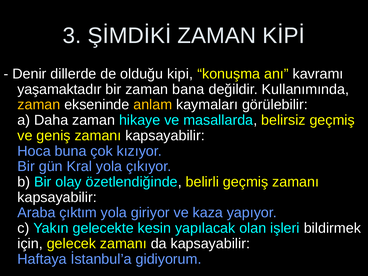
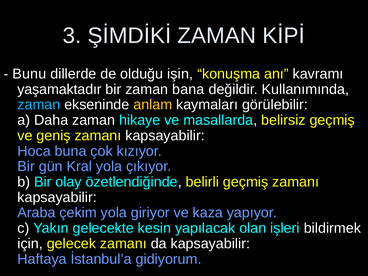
Denir: Denir -> Bunu
kipi: kipi -> işin
zaman at (39, 105) colour: yellow -> light blue
çıktım: çıktım -> çekim
